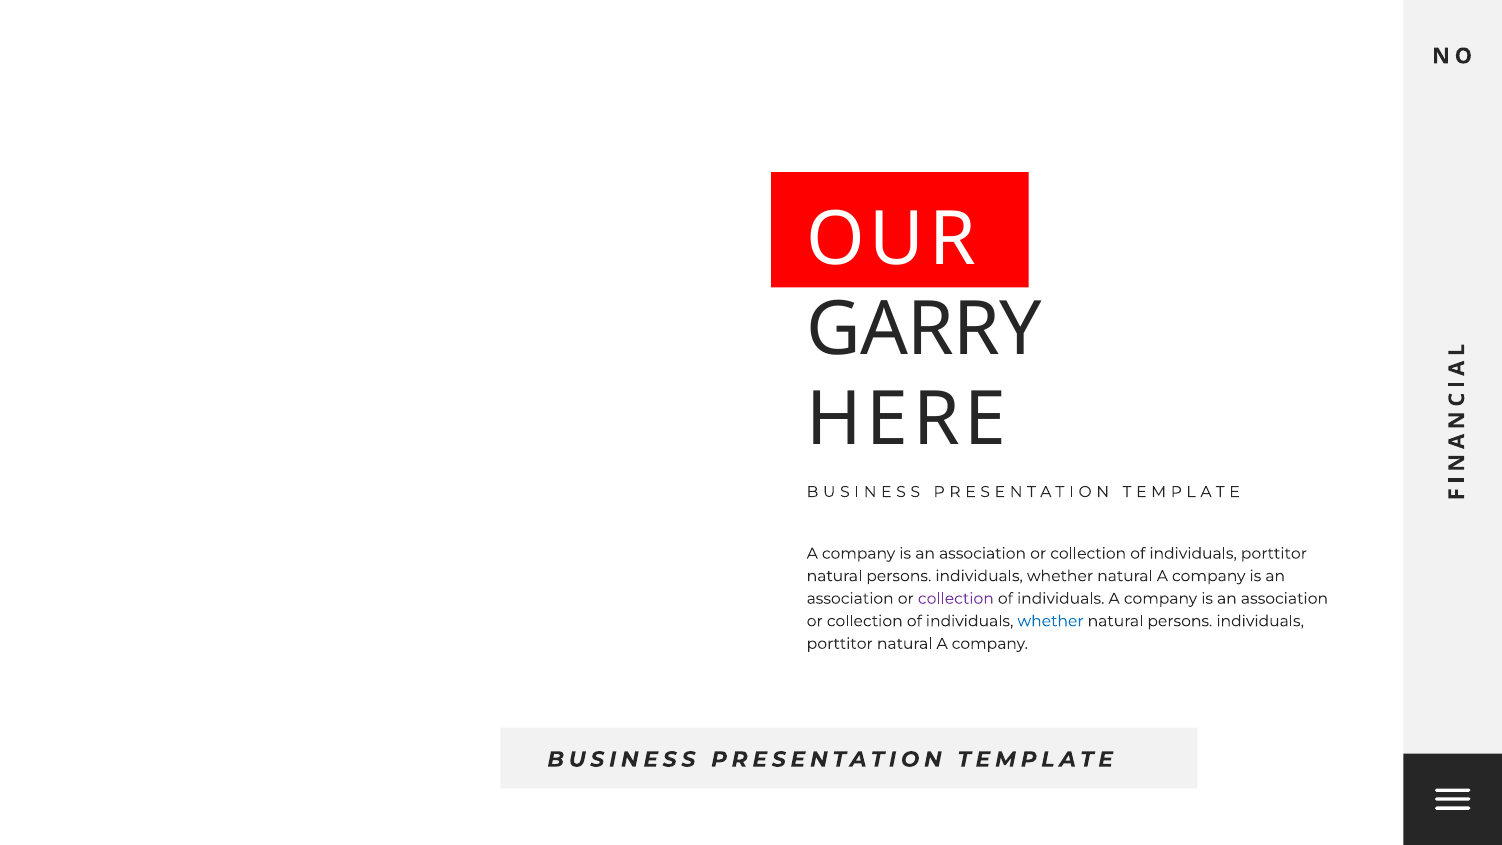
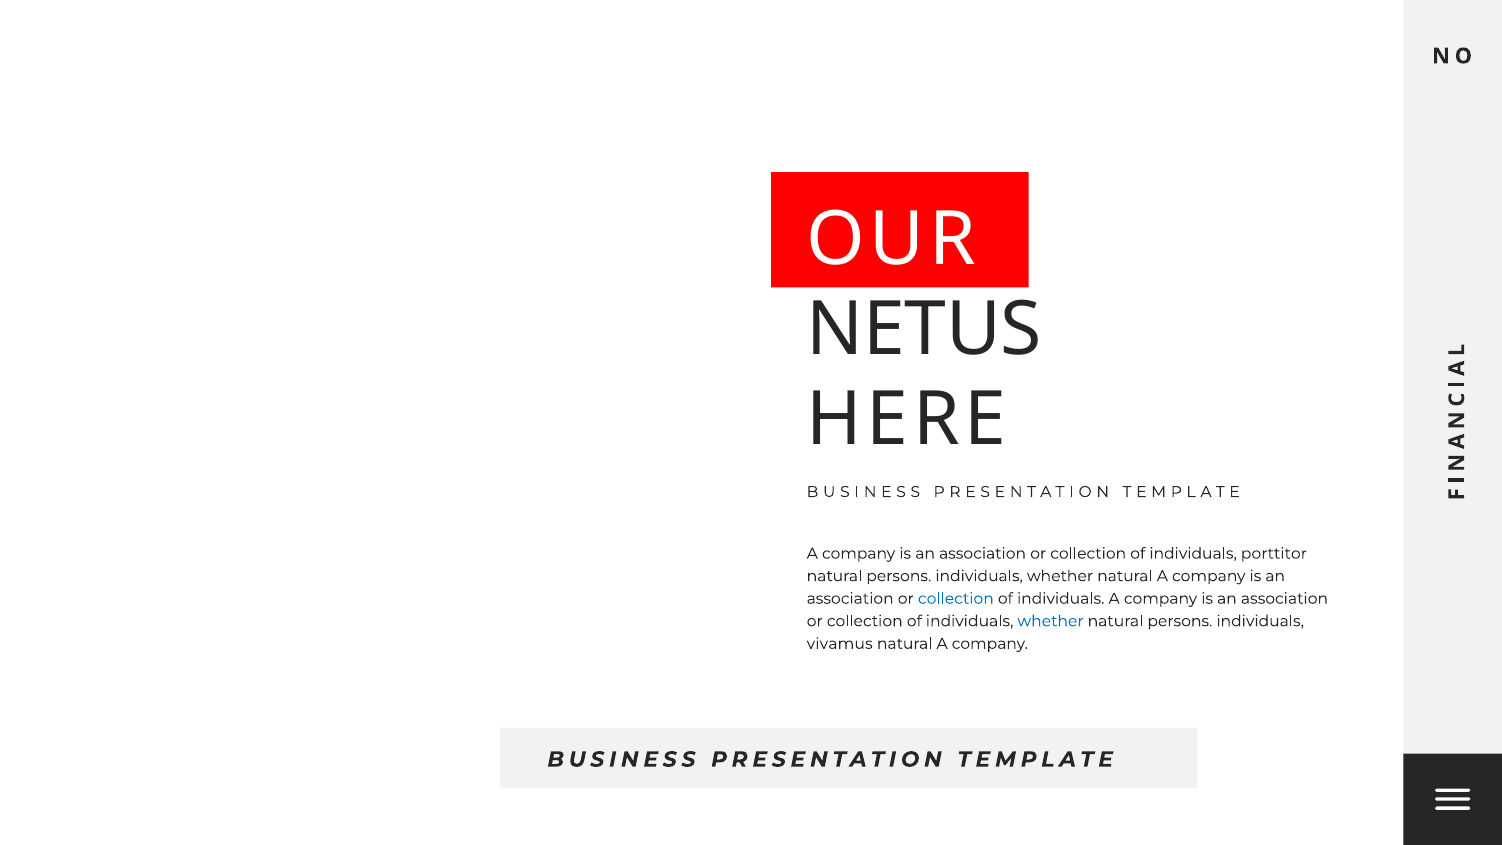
GARRY: GARRY -> NETUS
collection at (956, 598) colour: purple -> blue
porttitor at (840, 644): porttitor -> vivamus
